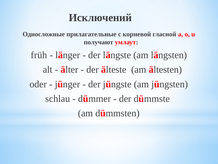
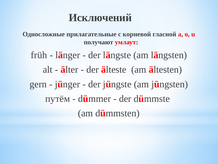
oder: oder -> gern
schlau: schlau -> путём
